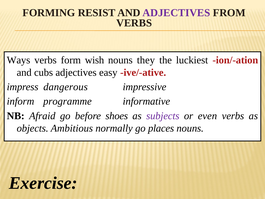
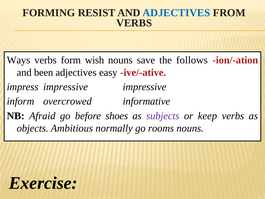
ADJECTIVES at (176, 13) colour: purple -> blue
they: they -> save
luckiest: luckiest -> follows
cubs: cubs -> been
impress dangerous: dangerous -> impressive
programme: programme -> overcrowed
even: even -> keep
places: places -> rooms
